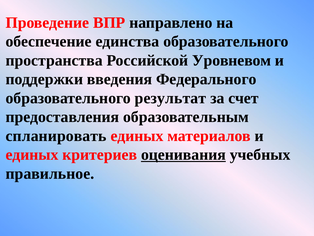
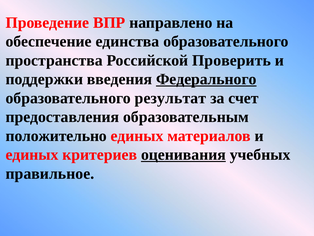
Уровневом: Уровневом -> Проверить
Федерального underline: none -> present
спланировать: спланировать -> положительно
